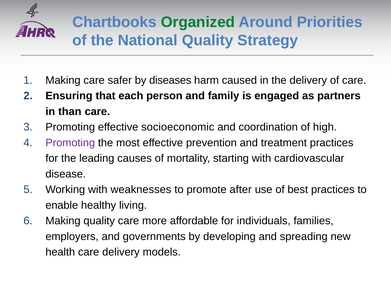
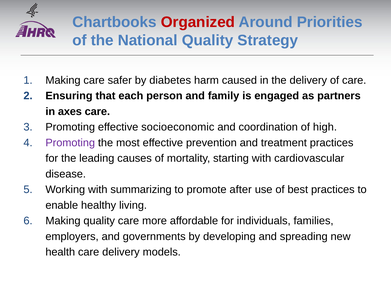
Organized colour: green -> red
diseases: diseases -> diabetes
than: than -> axes
weaknesses: weaknesses -> summarizing
